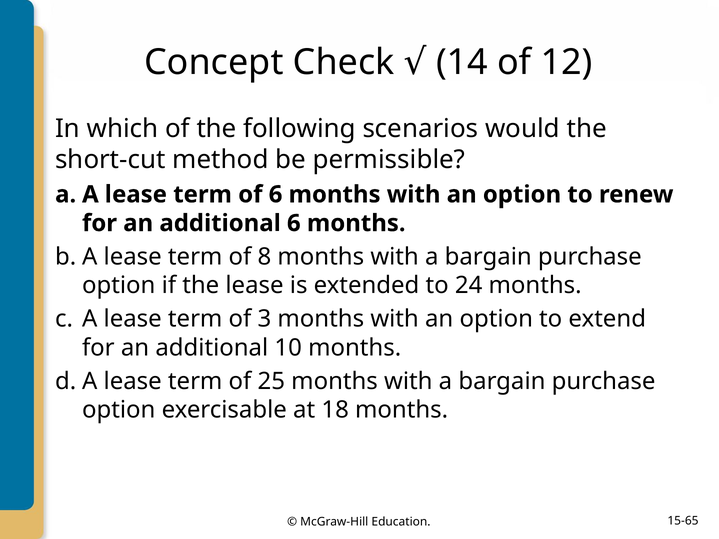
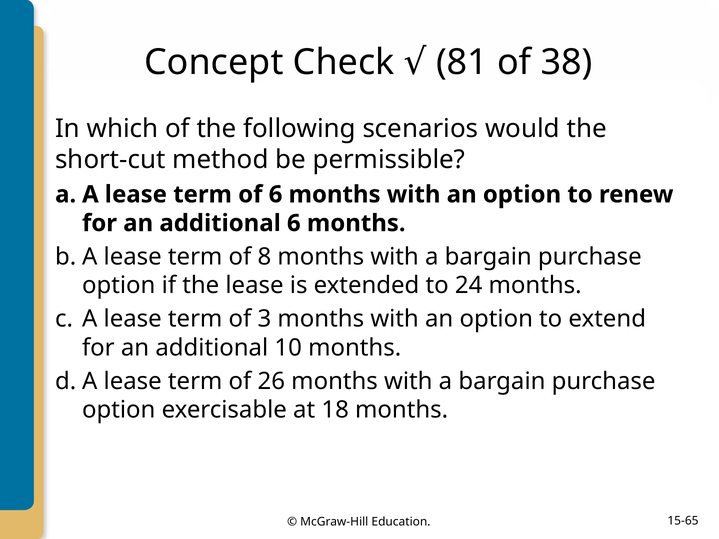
14: 14 -> 81
12: 12 -> 38
25: 25 -> 26
